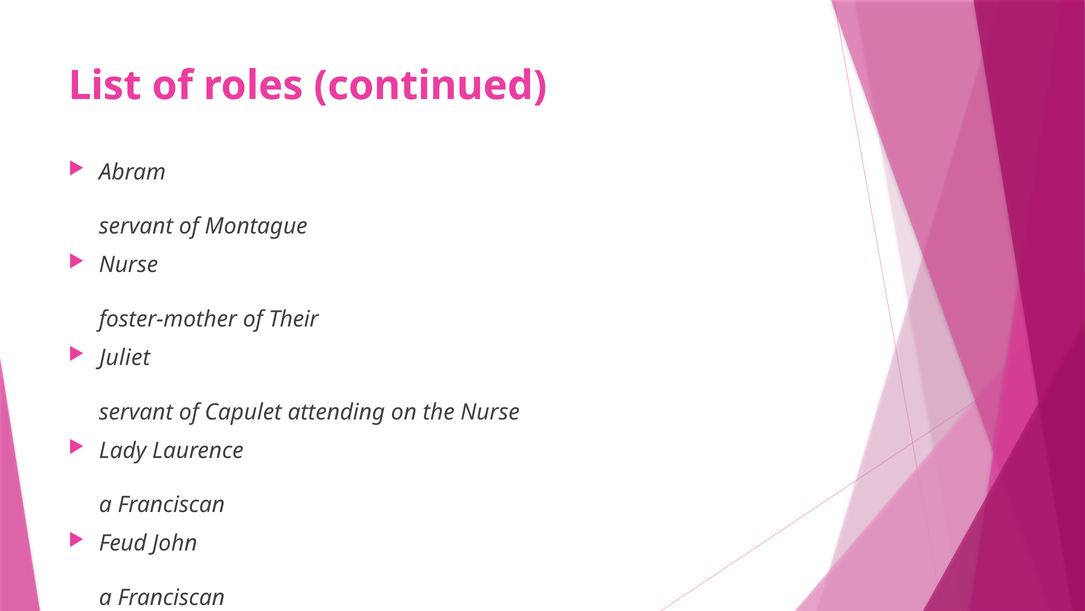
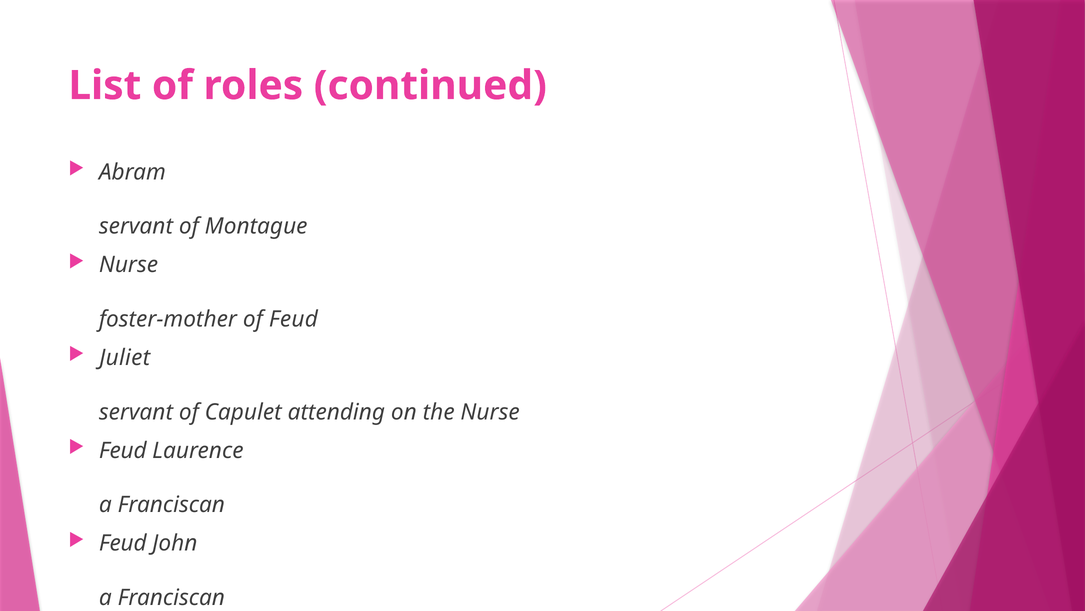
of Their: Their -> Feud
Lady at (123, 450): Lady -> Feud
